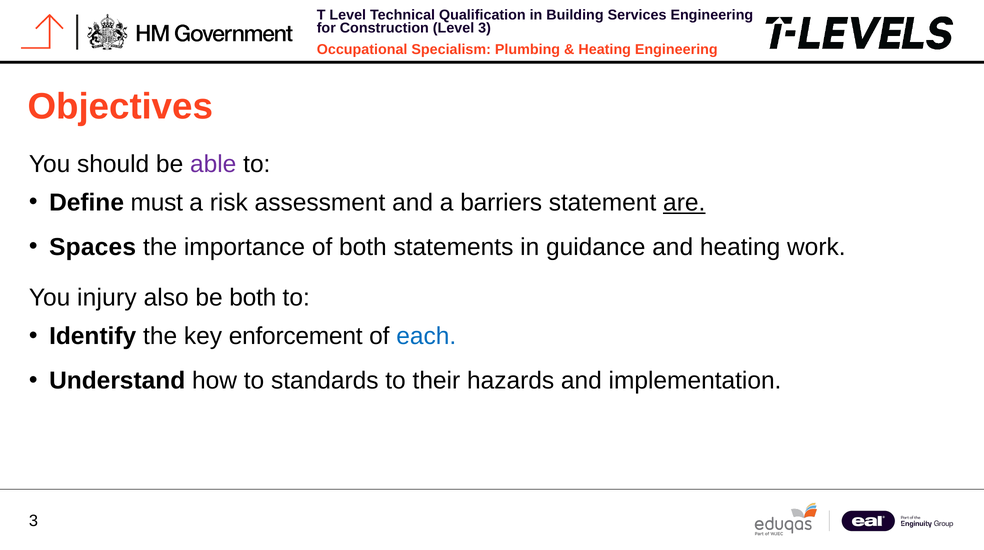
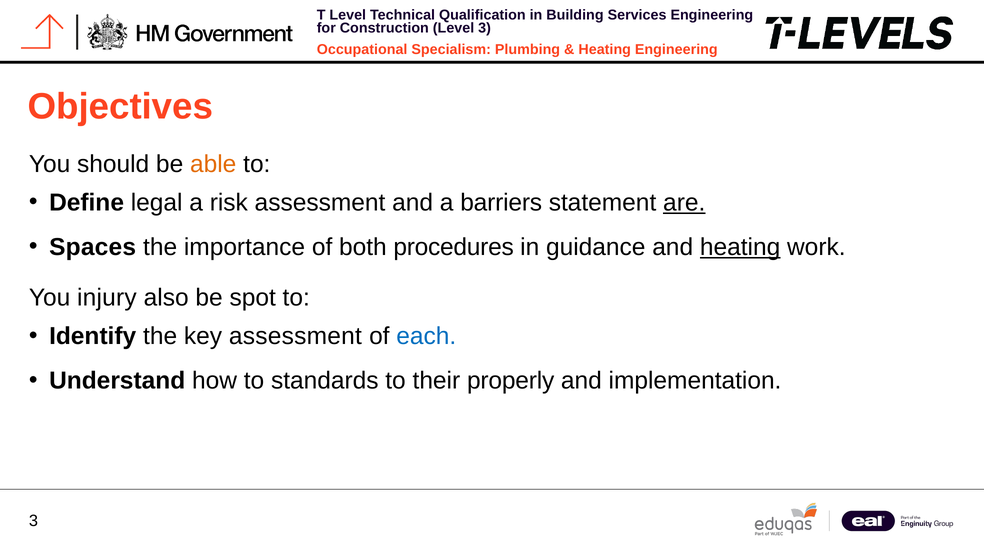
able colour: purple -> orange
must: must -> legal
statements: statements -> procedures
heating at (740, 247) underline: none -> present
be both: both -> spot
key enforcement: enforcement -> assessment
hazards: hazards -> properly
